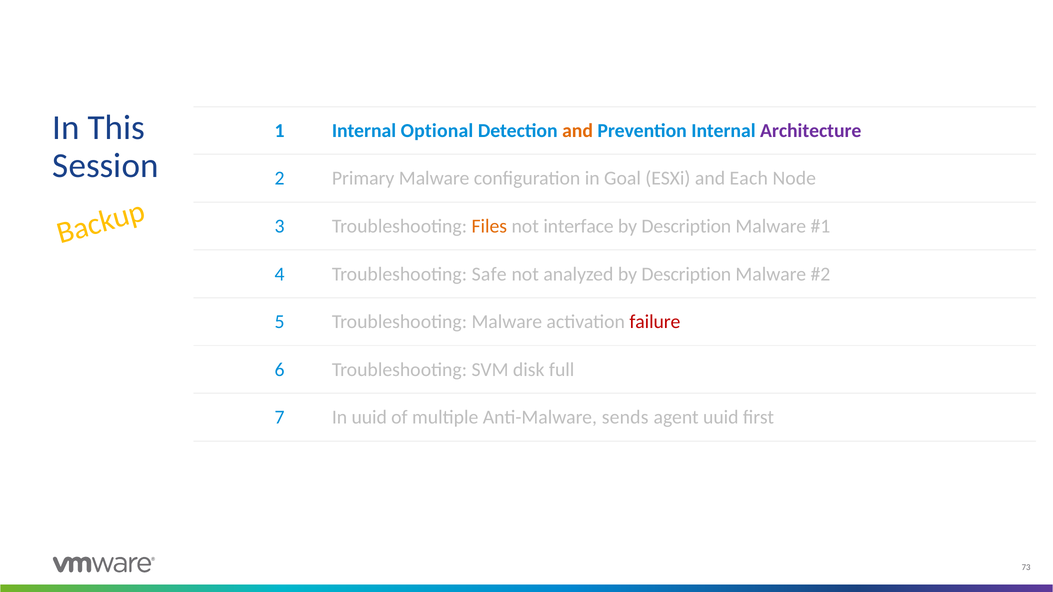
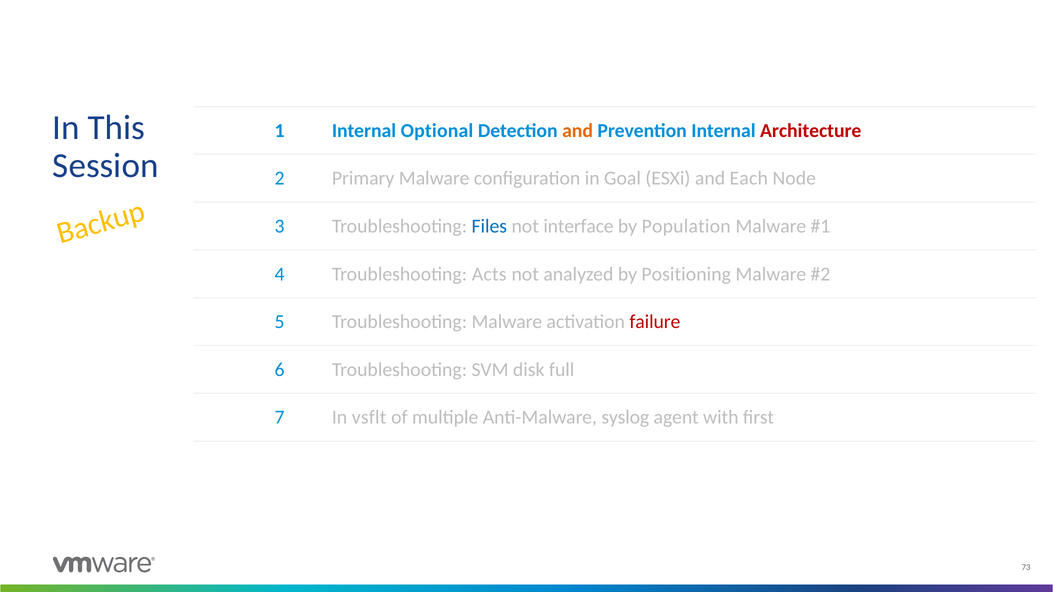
Architecture colour: purple -> red
Files colour: orange -> blue
Description at (686, 226): Description -> Population
Safe: Safe -> Acts
analyzed by Description: Description -> Positioning
In uuid: uuid -> vsflt
sends: sends -> syslog
agent uuid: uuid -> with
